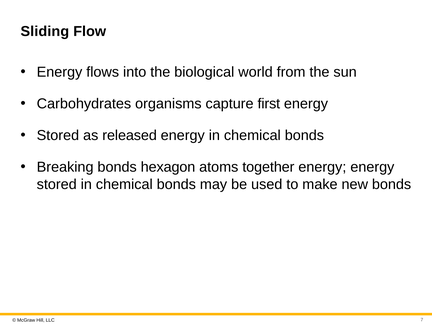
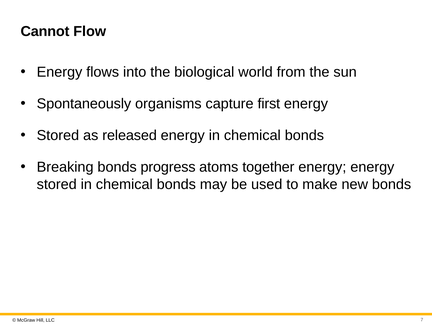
Sliding: Sliding -> Cannot
Carbohydrates: Carbohydrates -> Spontaneously
hexagon: hexagon -> progress
